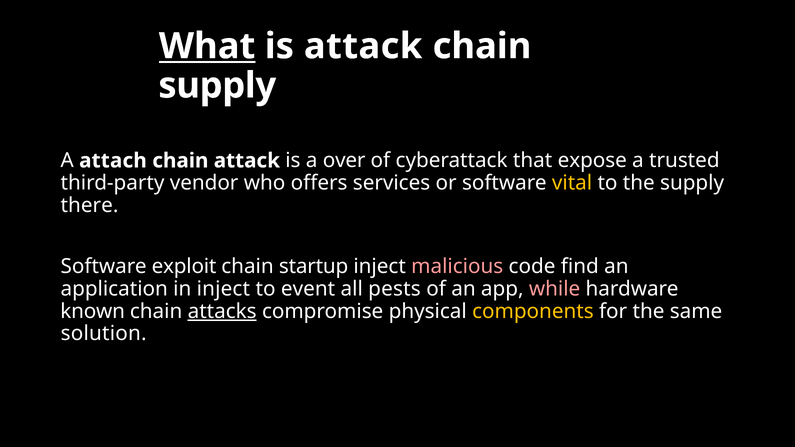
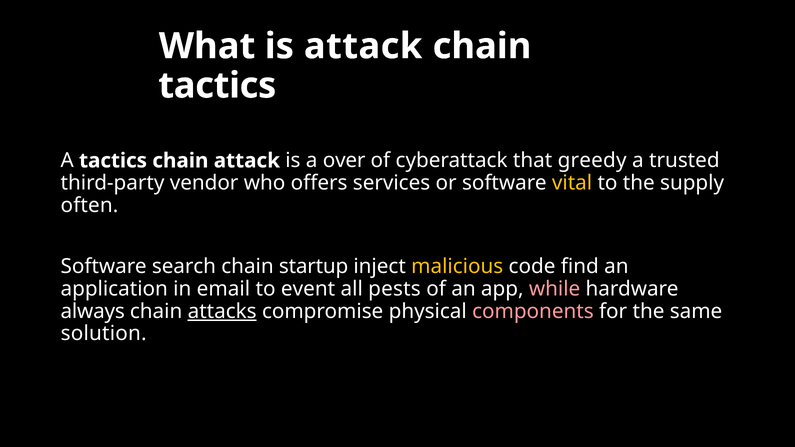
What underline: present -> none
supply at (217, 86): supply -> tactics
A attach: attach -> tactics
expose: expose -> greedy
there: there -> often
exploit: exploit -> search
malicious colour: pink -> yellow
in inject: inject -> email
known: known -> always
components colour: yellow -> pink
